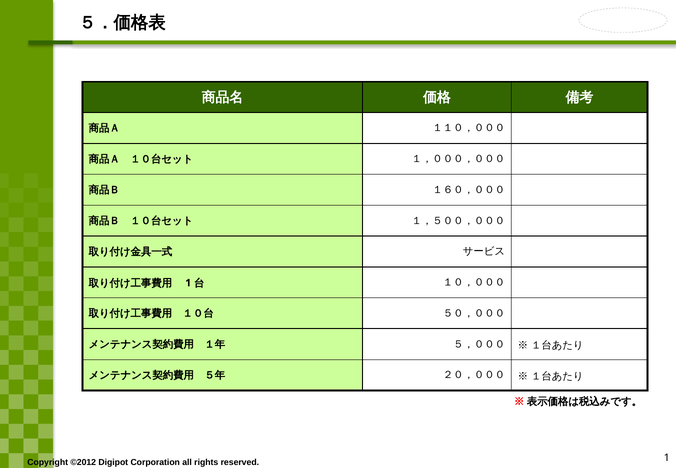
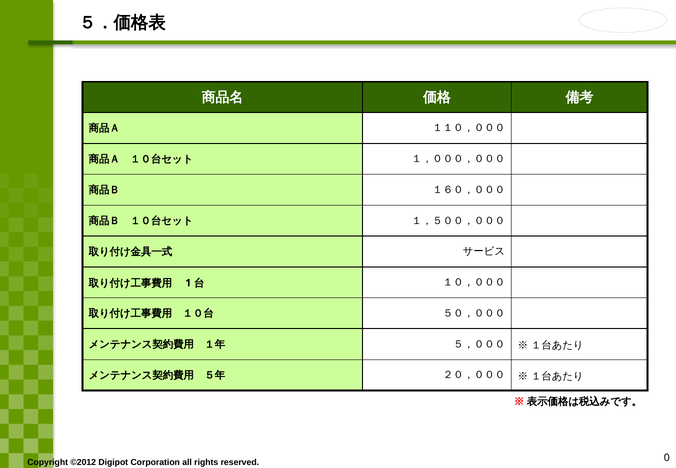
1 at (667, 458): 1 -> 0
